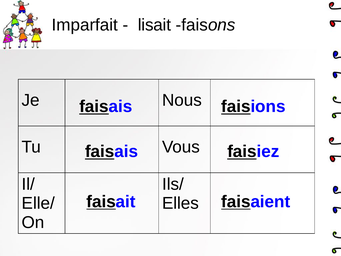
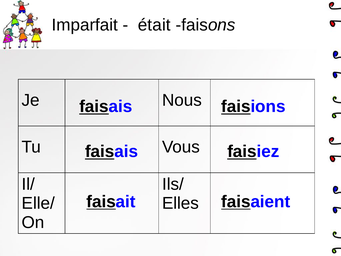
lisait: lisait -> était
